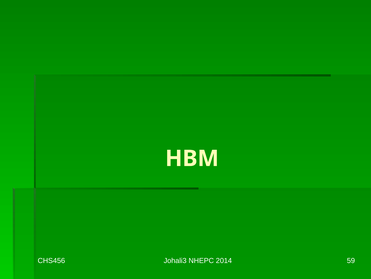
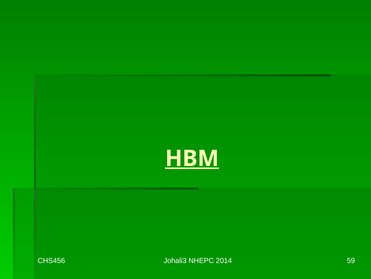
HBM underline: none -> present
